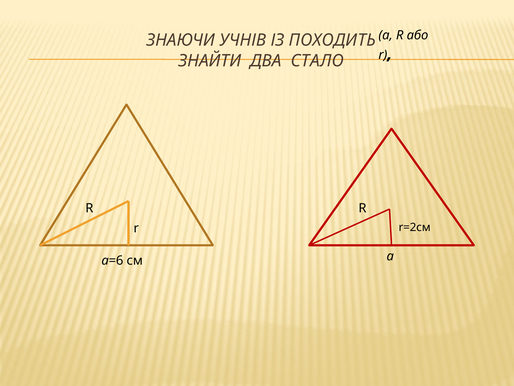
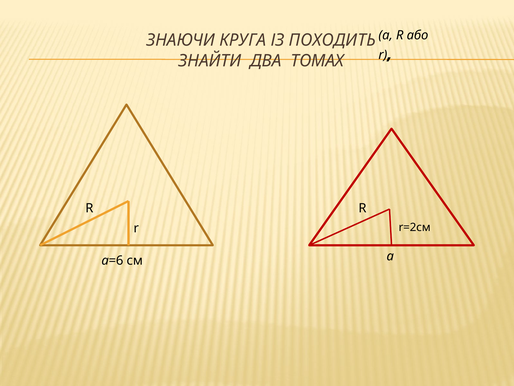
УЧНІВ: УЧНІВ -> КРУГА
СТАЛО: СТАЛО -> ТОМАХ
